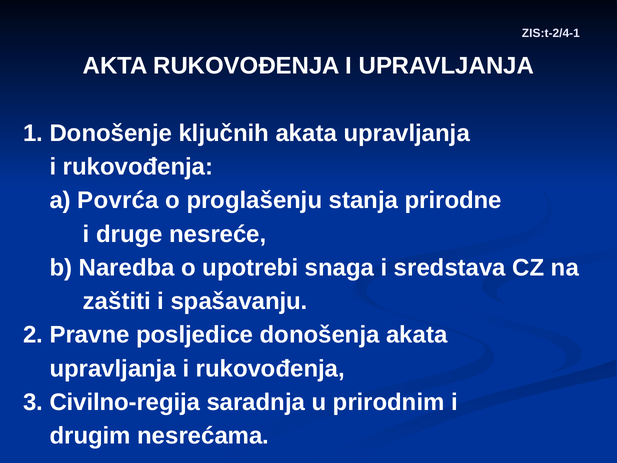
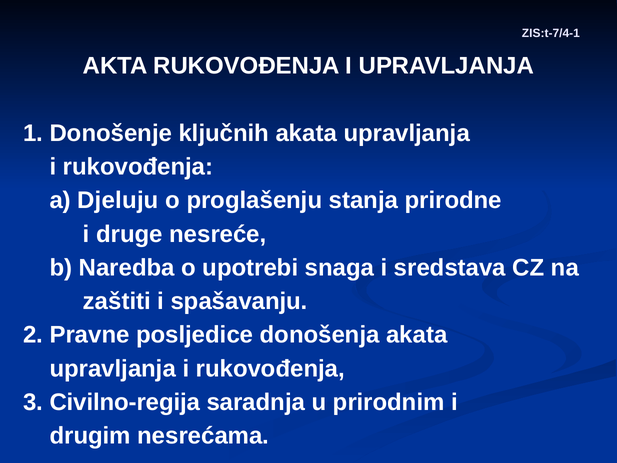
ZIS:t-2/4-1: ZIS:t-2/4-1 -> ZIS:t-7/4-1
Povrća: Povrća -> Djeluju
